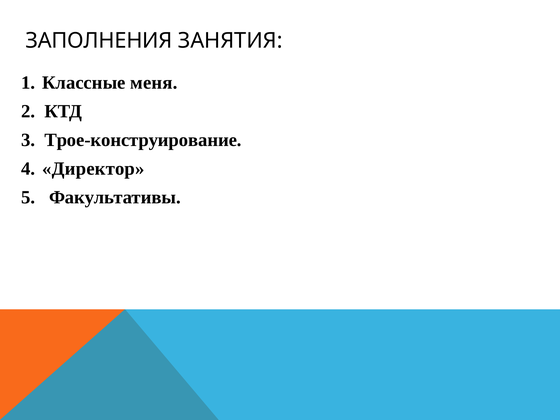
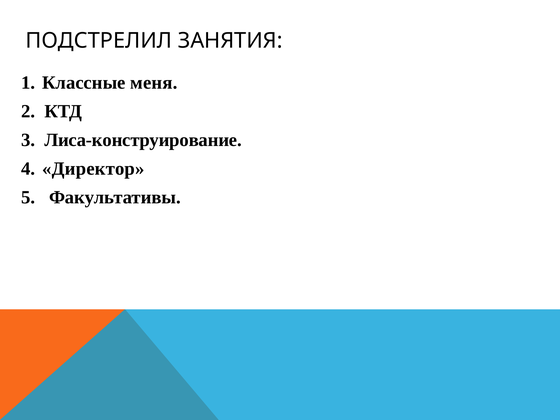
ЗАПОЛНЕНИЯ: ЗАПОЛНЕНИЯ -> ПОДСТРЕЛИЛ
Трое-конструирование: Трое-конструирование -> Лиса-конструирование
